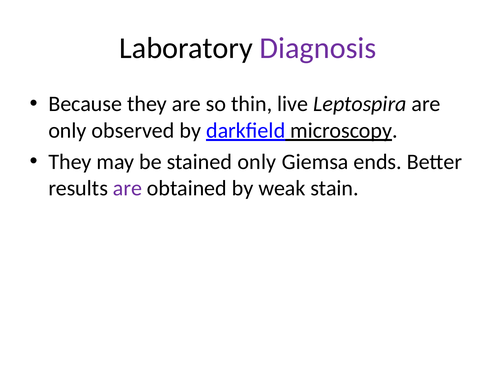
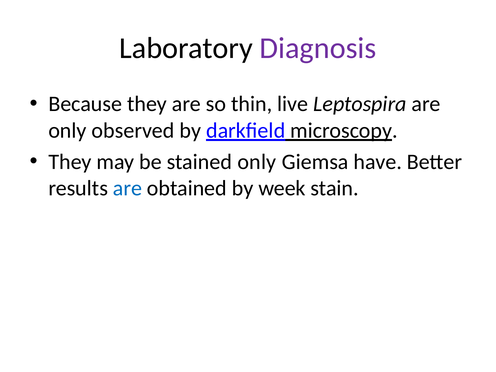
ends: ends -> have
are at (127, 188) colour: purple -> blue
weak: weak -> week
